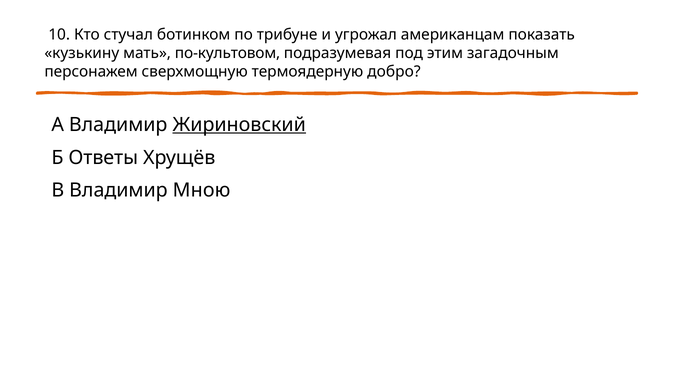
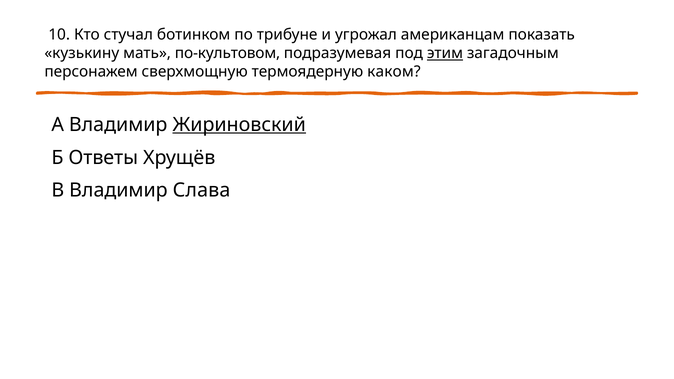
этим underline: none -> present
добро: добро -> каком
Мною: Мною -> Слава
